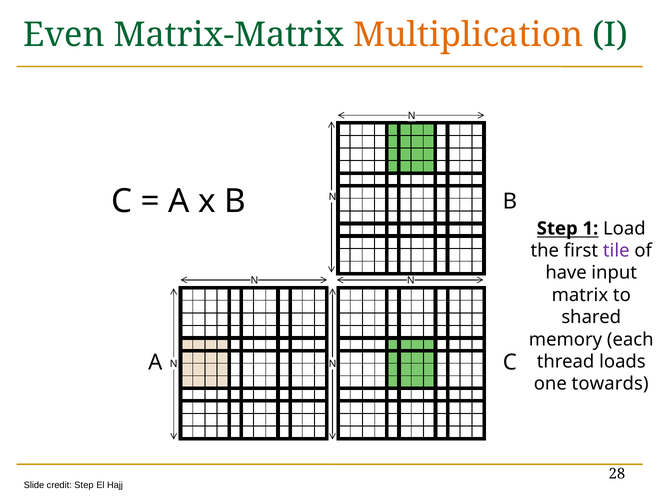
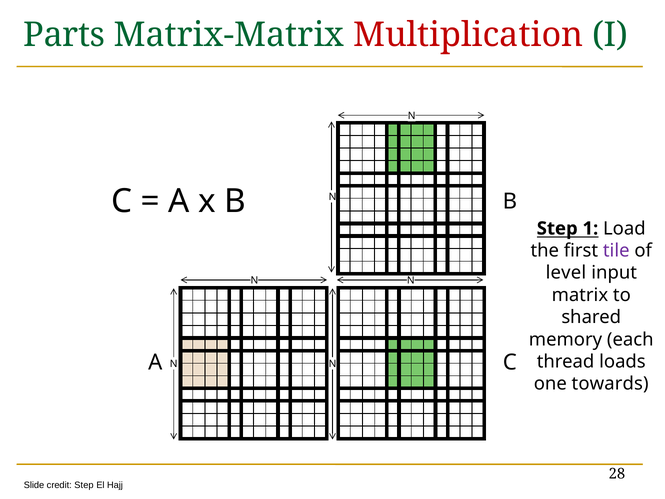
Even: Even -> Parts
Multiplication colour: orange -> red
have: have -> level
